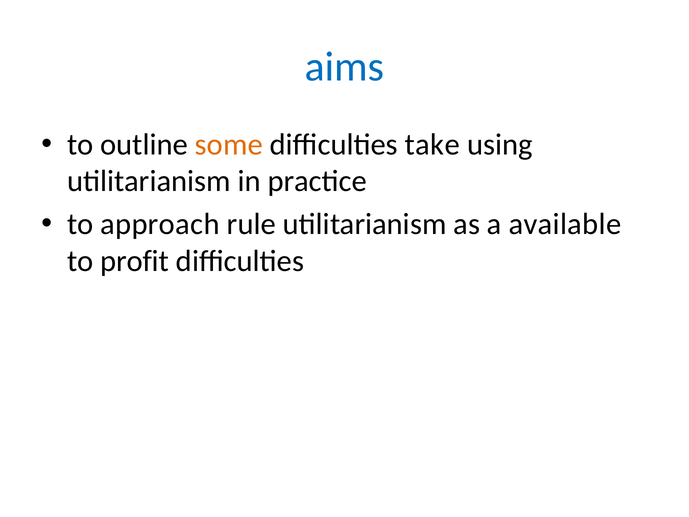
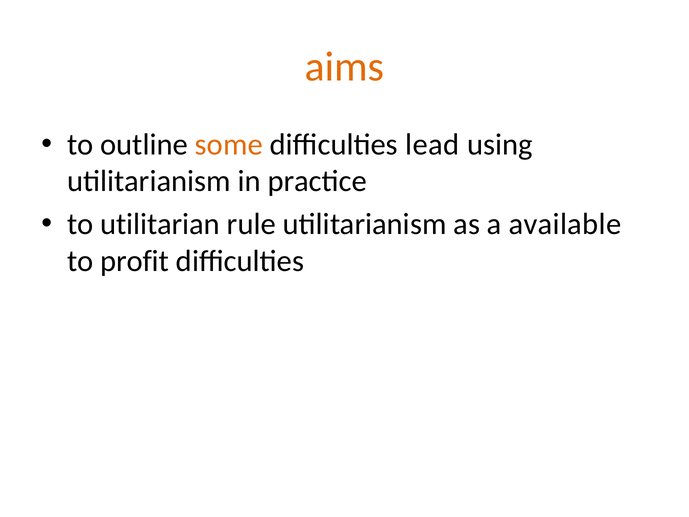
aims colour: blue -> orange
take: take -> lead
approach: approach -> utilitarian
